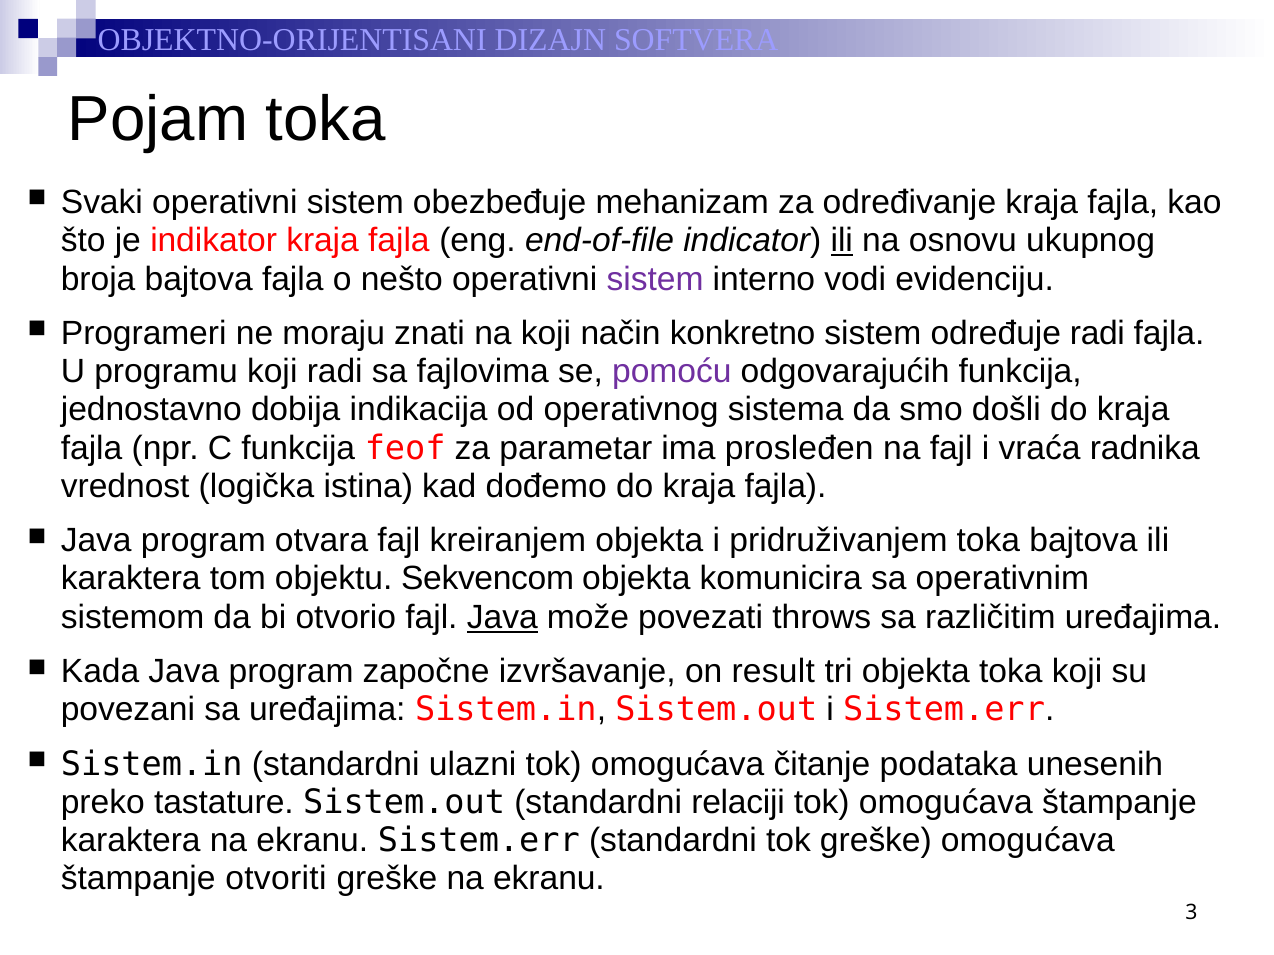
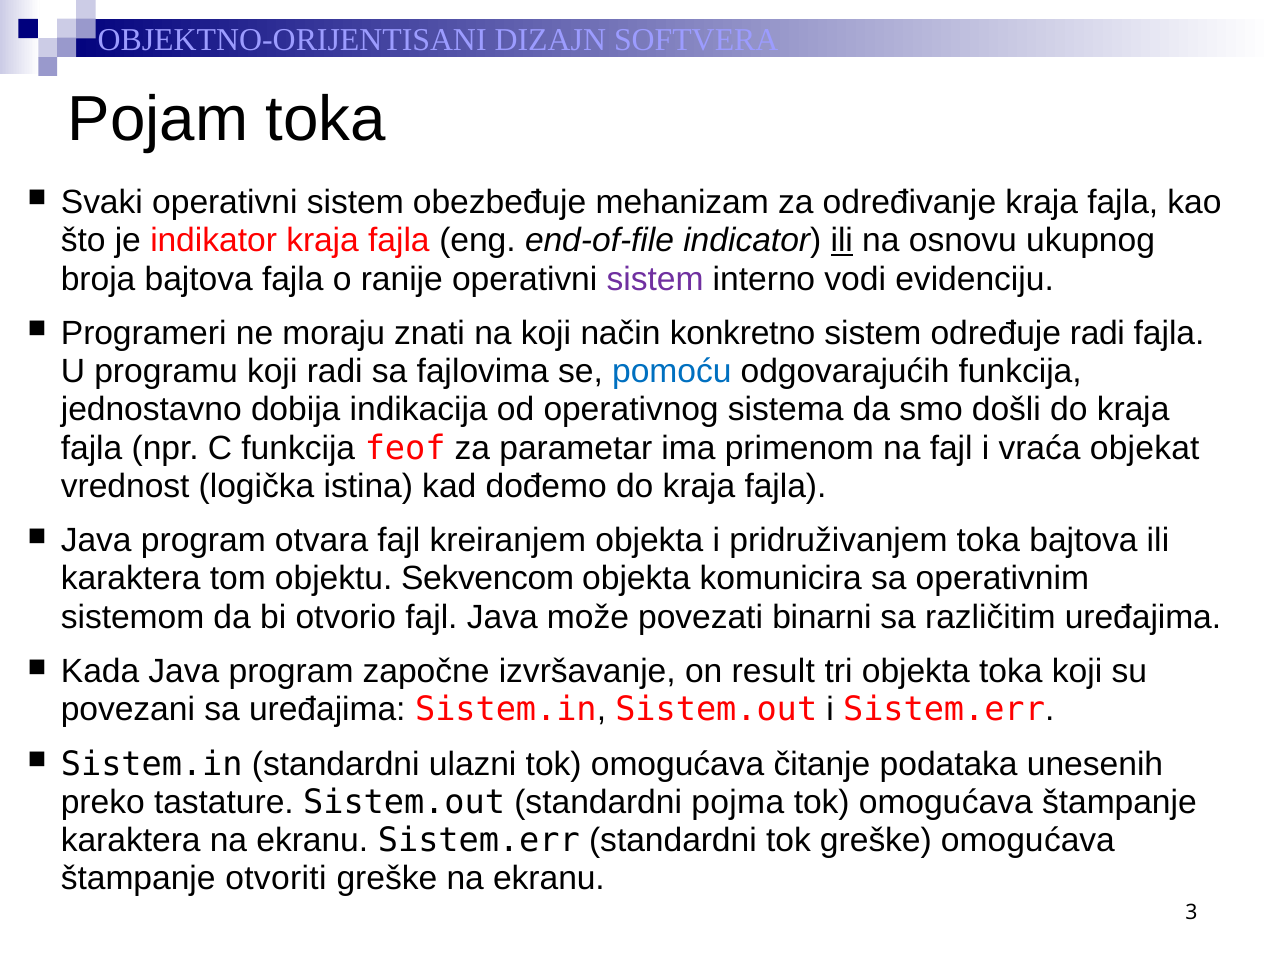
nešto: nešto -> ranije
pomoću colour: purple -> blue
prosleđen: prosleđen -> primenom
radnika: radnika -> objekat
Java at (502, 618) underline: present -> none
throws: throws -> binarni
relaciji: relaciji -> pojma
